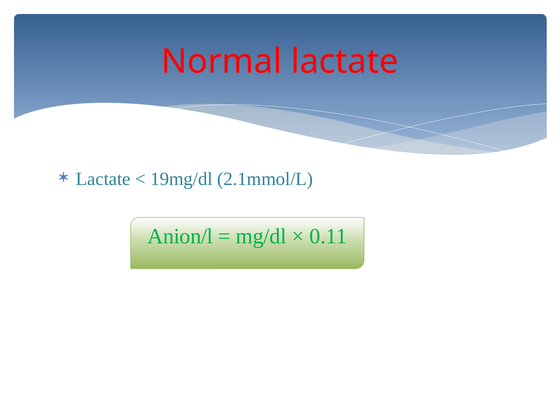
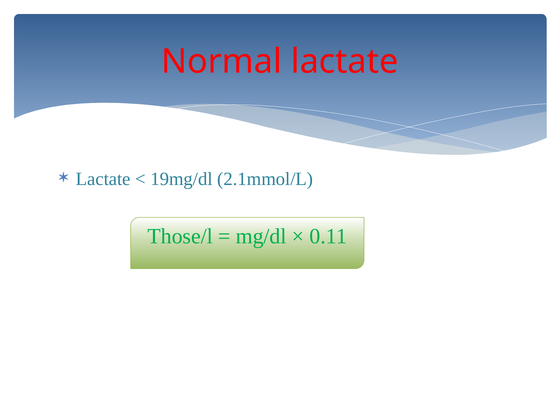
Anion/l: Anion/l -> Those/l
